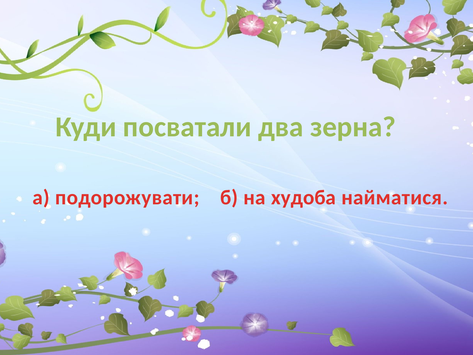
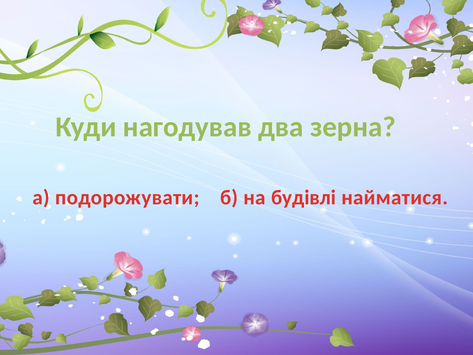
посватали: посватали -> нагодував
худоба: худоба -> будівлі
